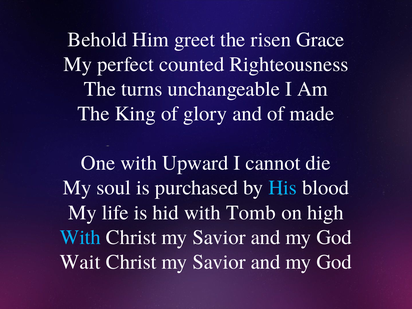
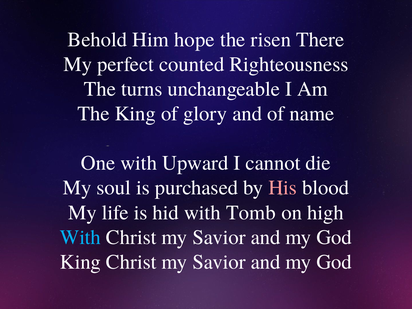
greet: greet -> hope
Grace: Grace -> There
made: made -> name
His colour: light blue -> pink
Wait at (80, 262): Wait -> King
